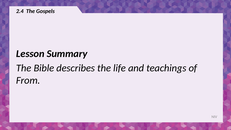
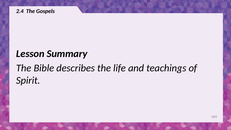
From: From -> Spirit
